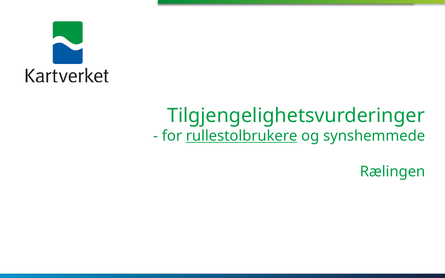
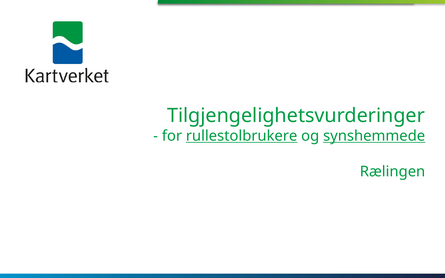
synshemmede underline: none -> present
